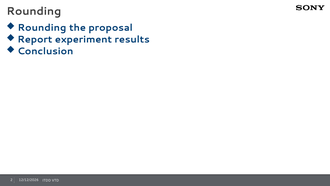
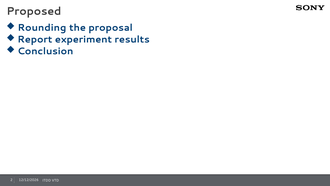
Rounding at (34, 11): Rounding -> Proposed
